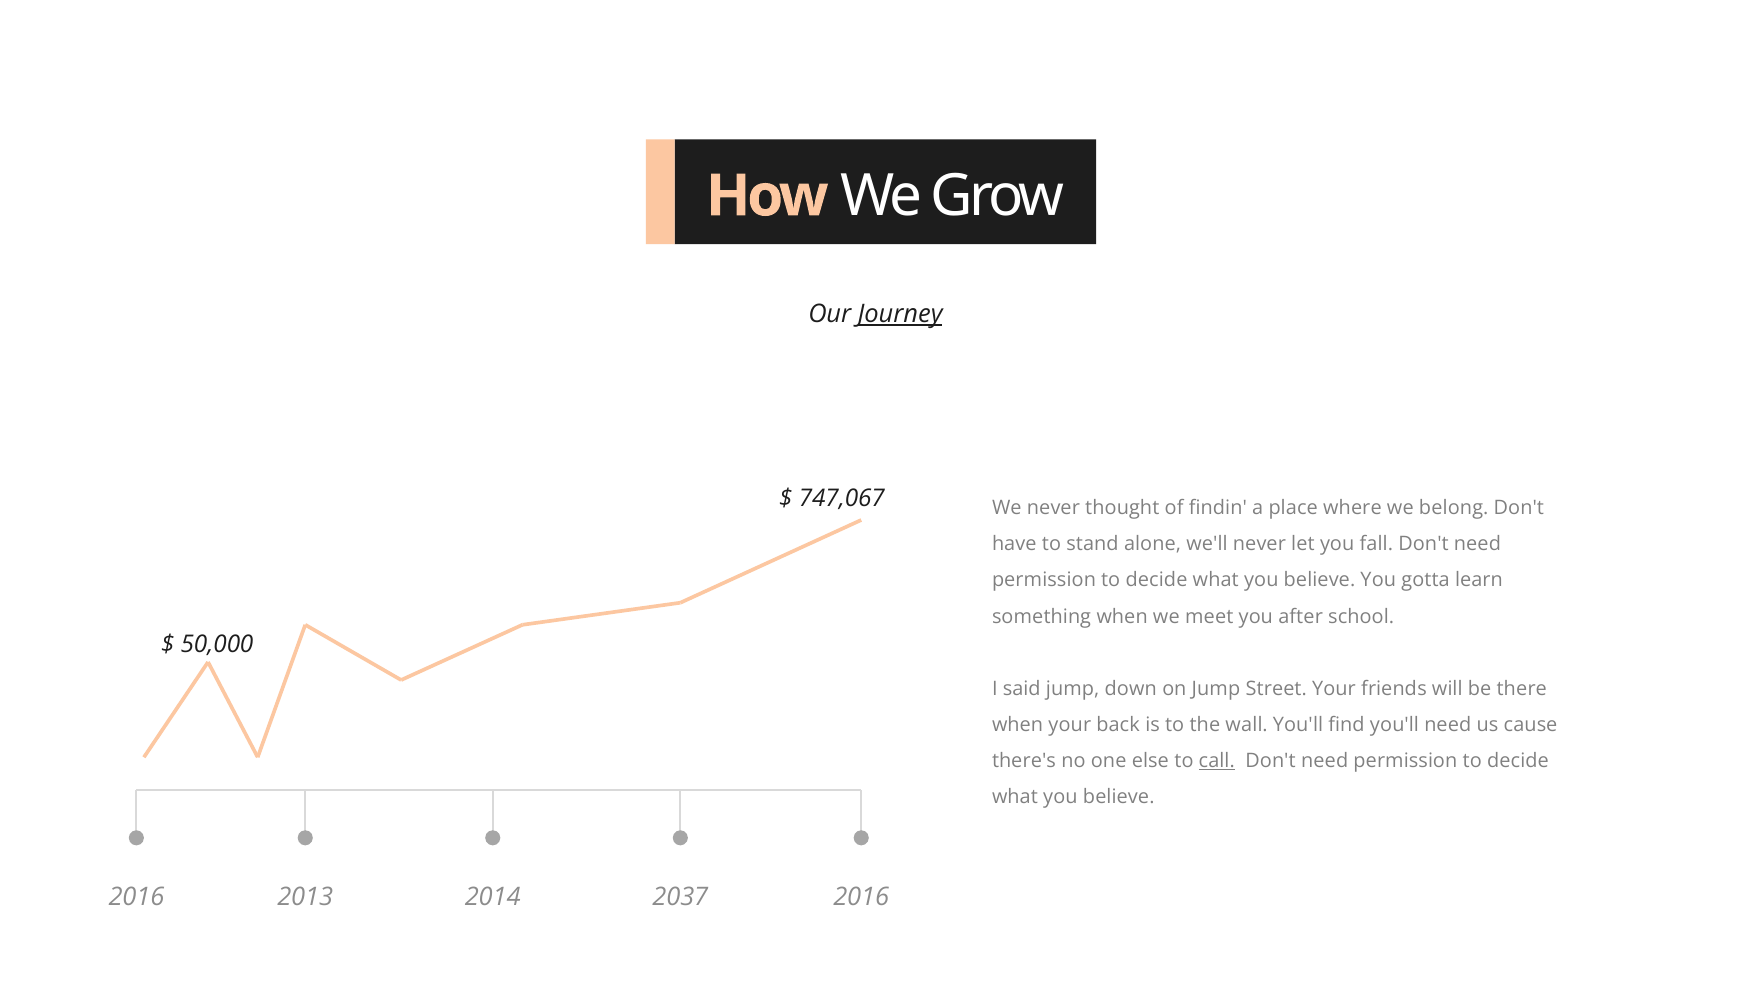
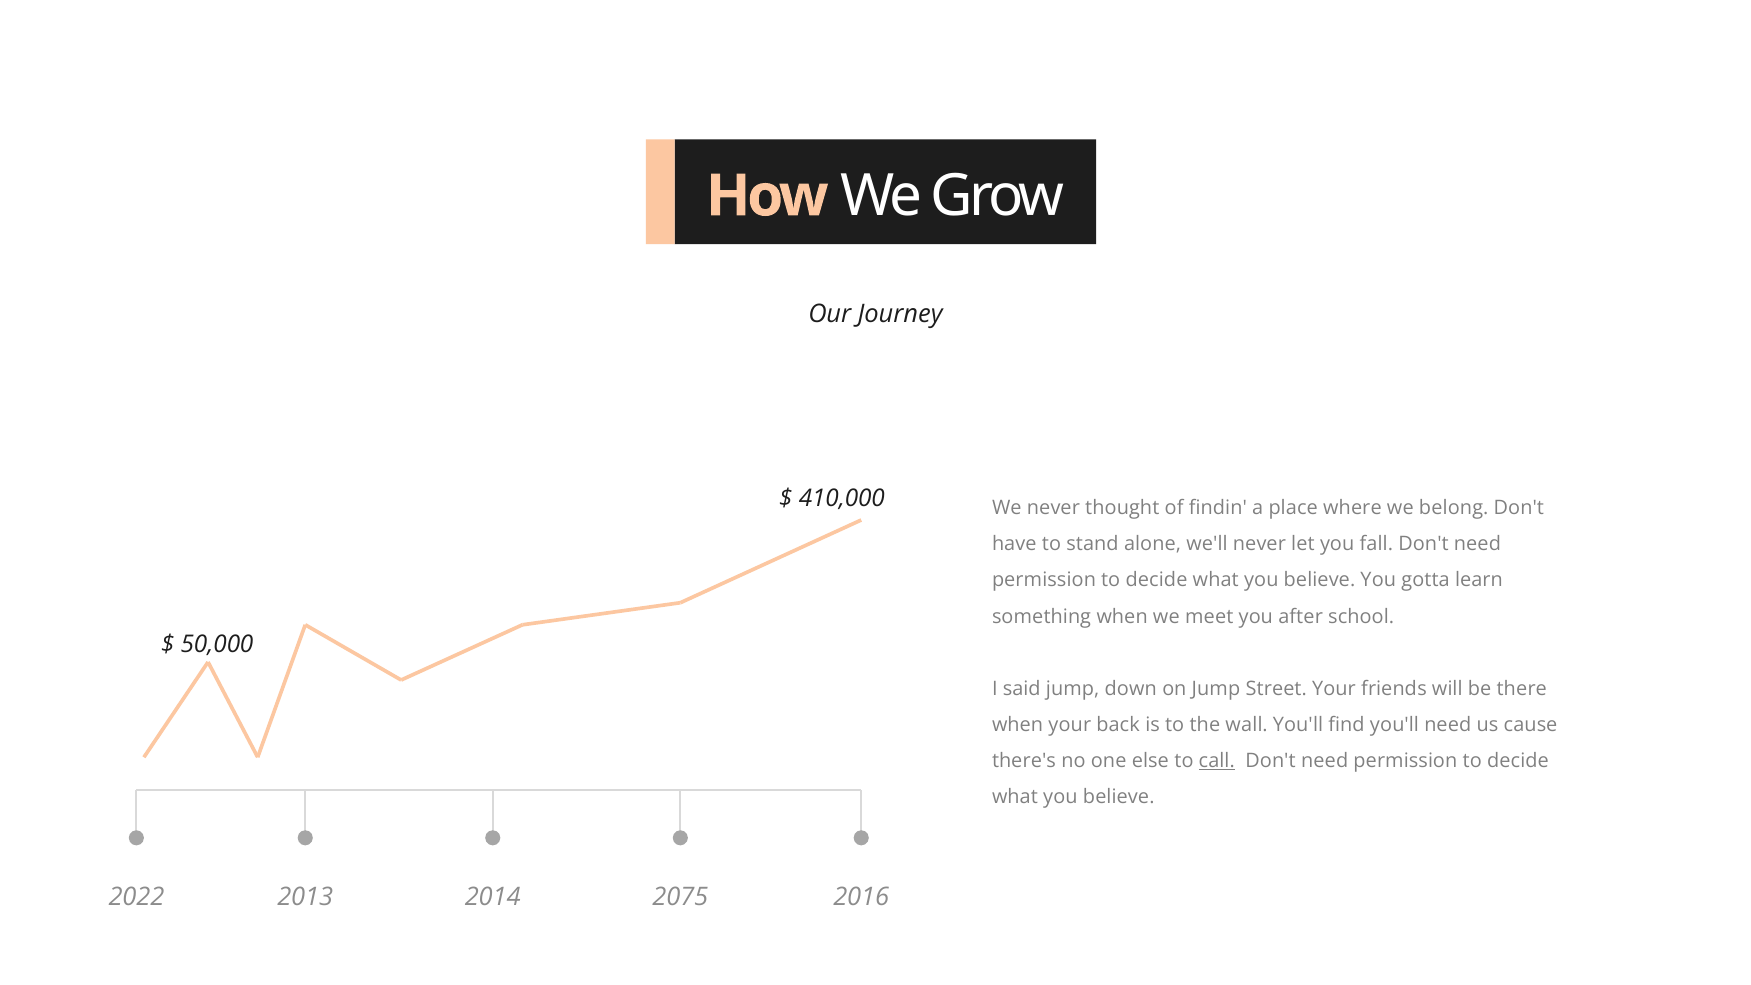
Journey underline: present -> none
747,067: 747,067 -> 410,000
2016 at (136, 897): 2016 -> 2022
2037: 2037 -> 2075
